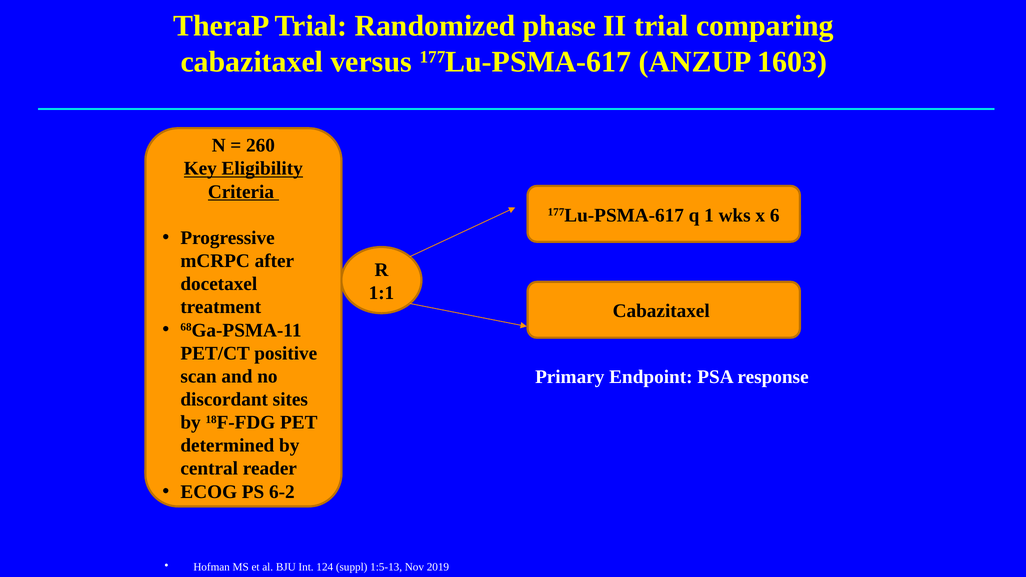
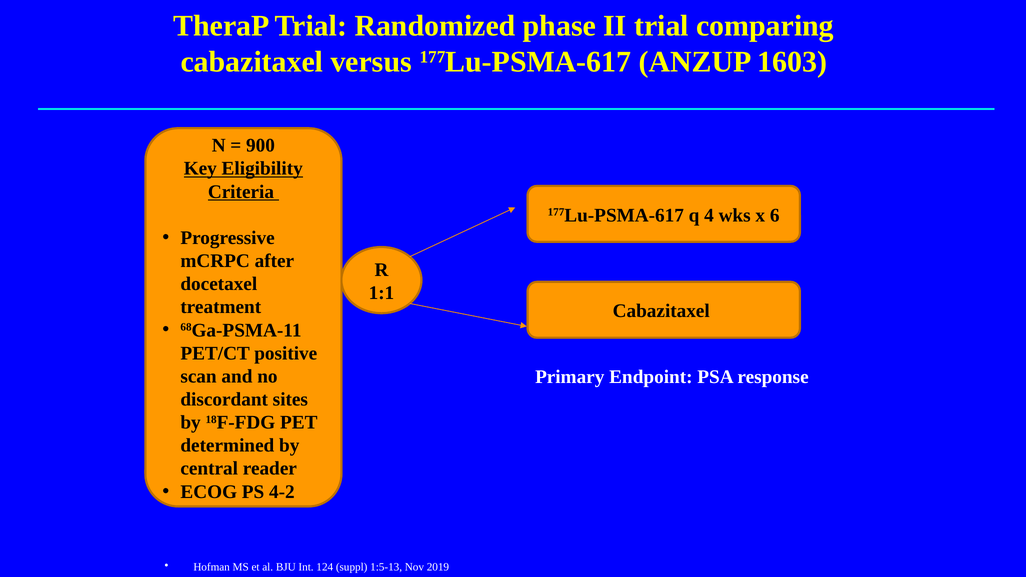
260: 260 -> 900
1: 1 -> 4
6-2: 6-2 -> 4-2
